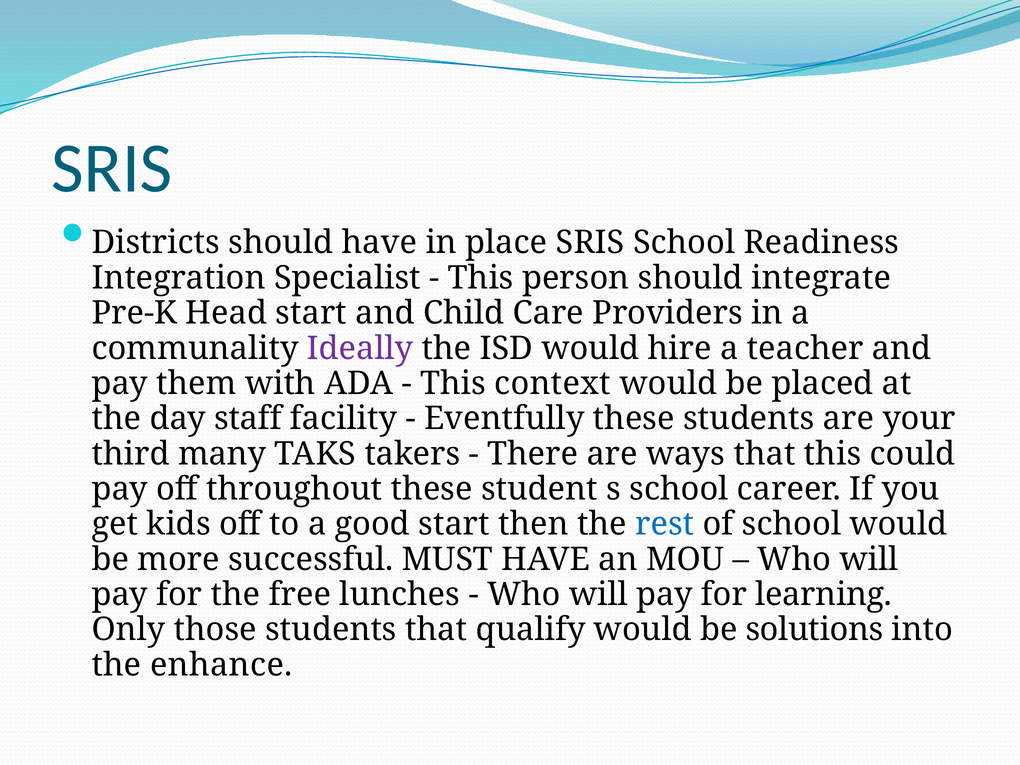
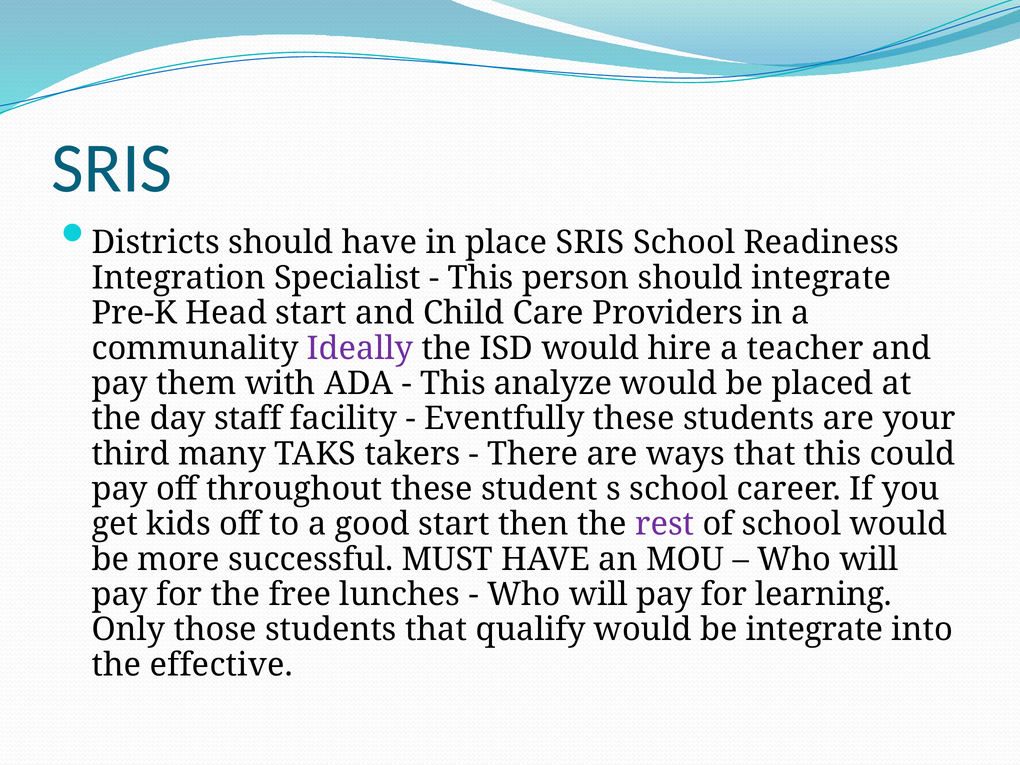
context: context -> analyze
rest colour: blue -> purple
be solutions: solutions -> integrate
enhance: enhance -> effective
